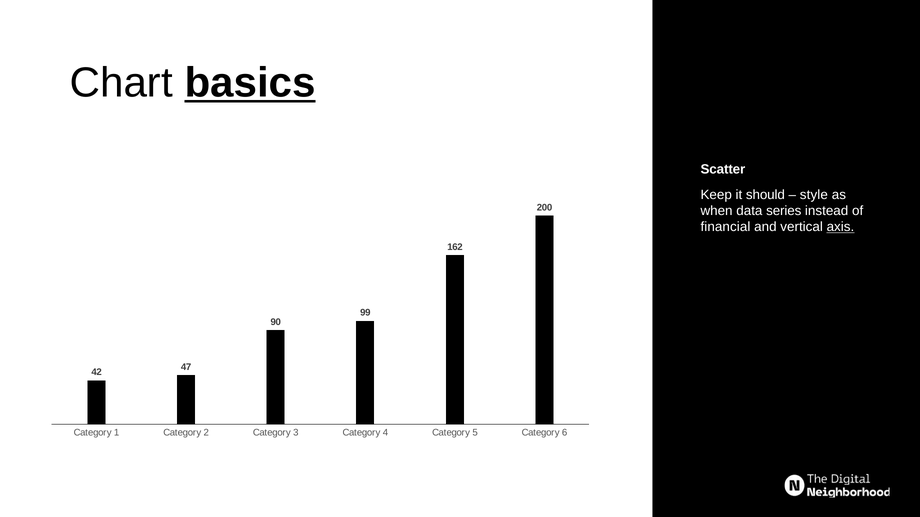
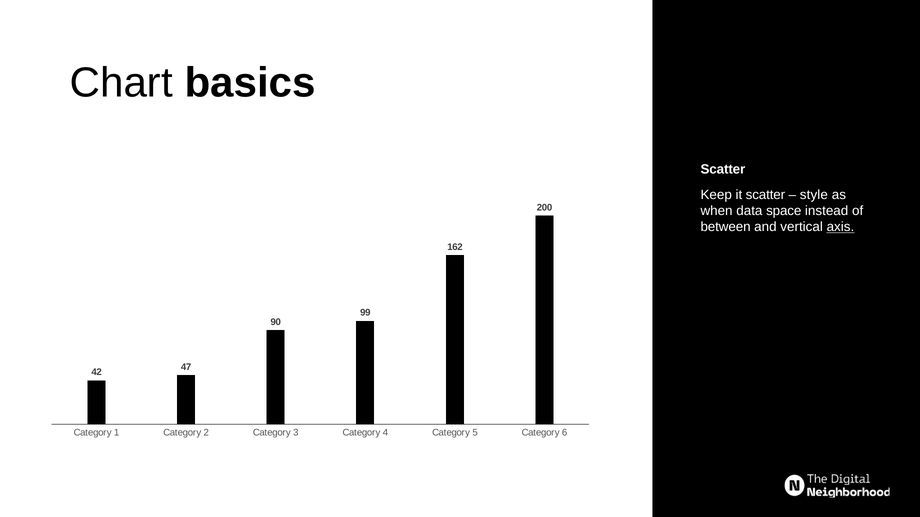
basics underline: present -> none
it should: should -> scatter
series: series -> space
financial: financial -> between
